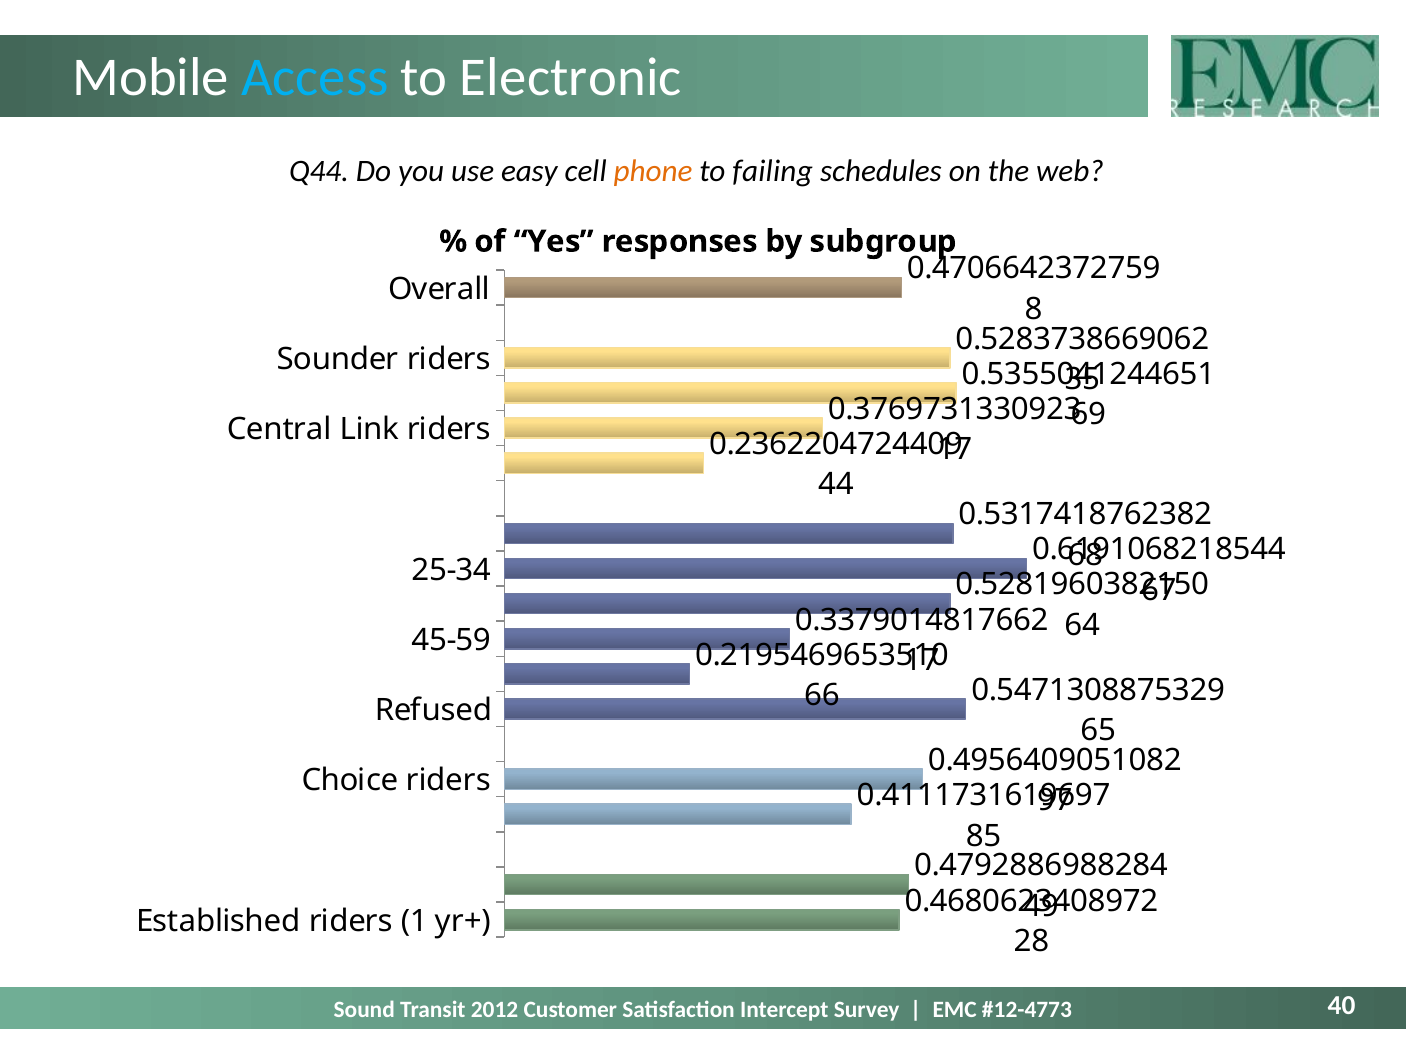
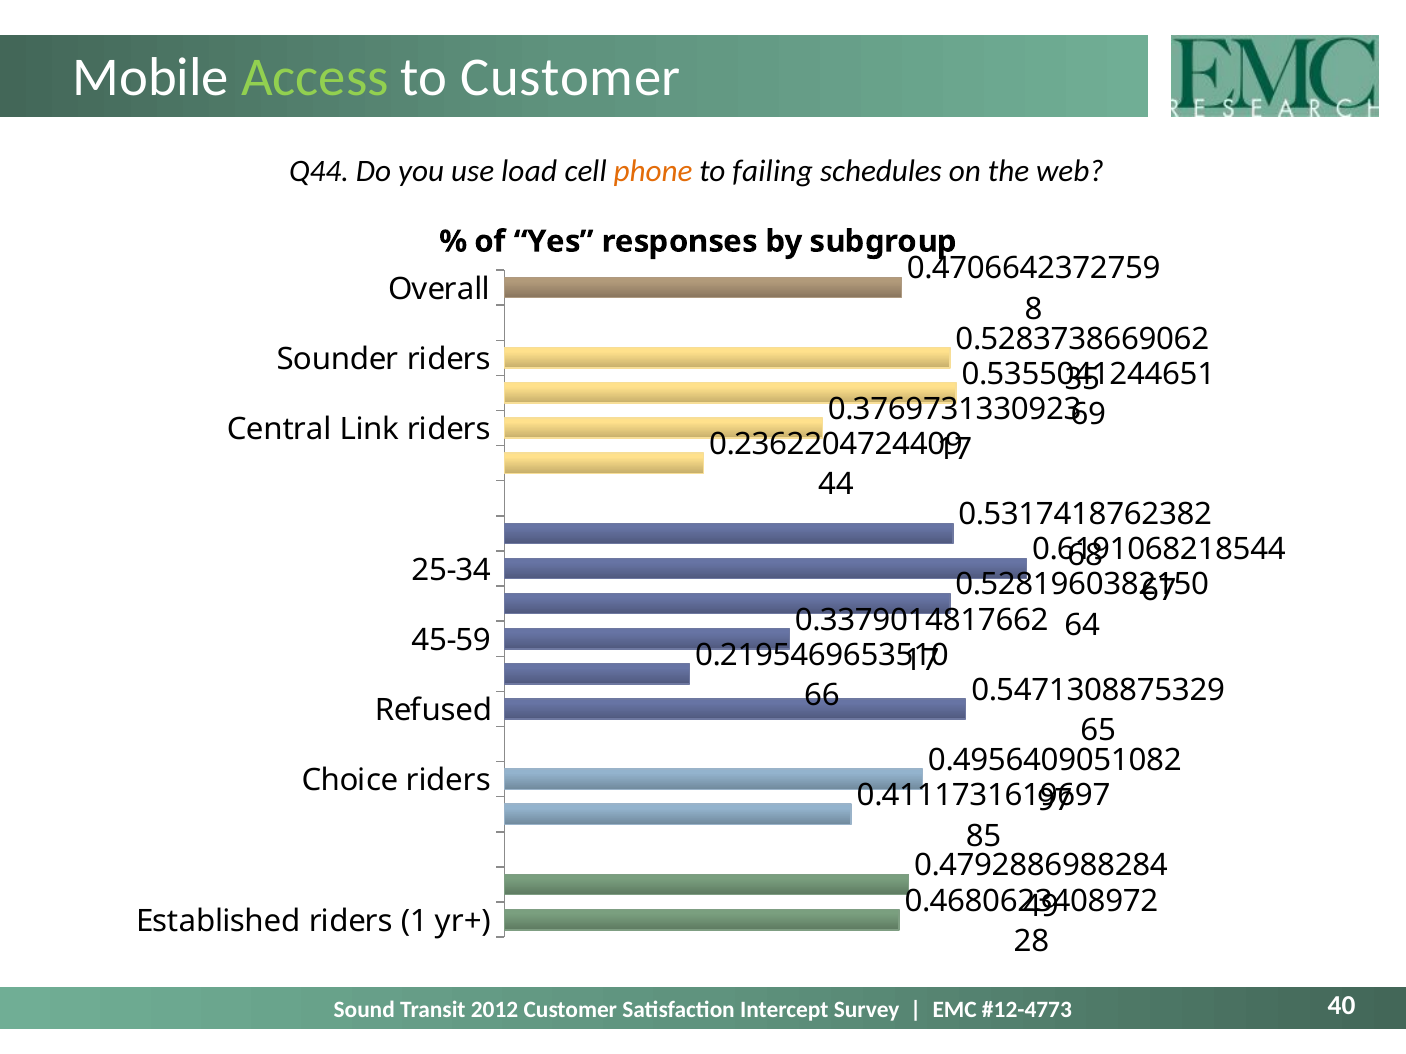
Access colour: light blue -> light green
to Electronic: Electronic -> Customer
easy: easy -> load
